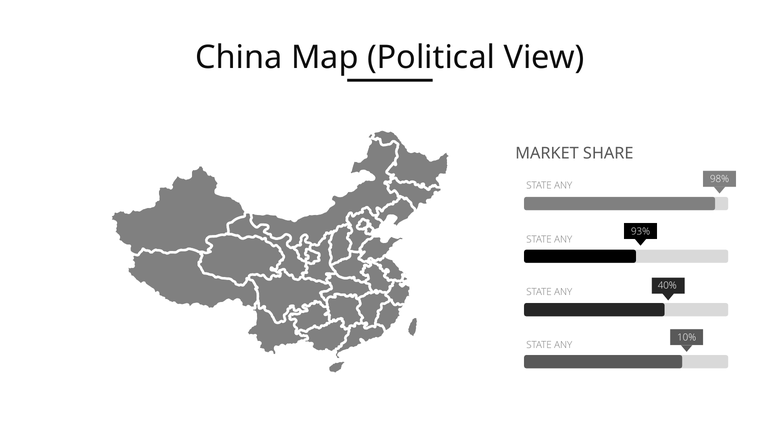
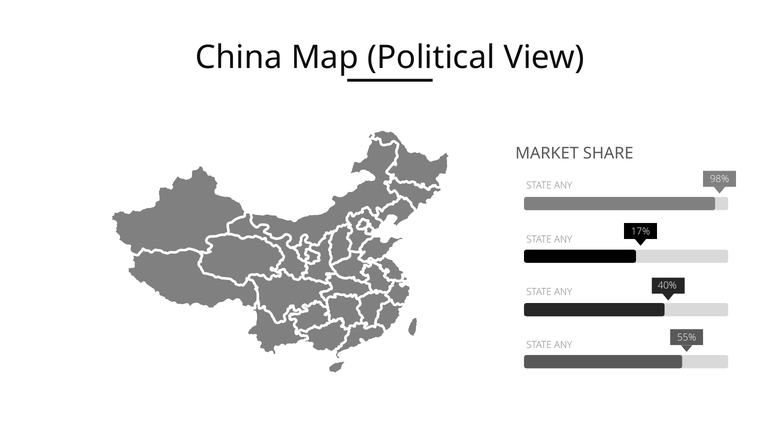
93%: 93% -> 17%
10%: 10% -> 55%
